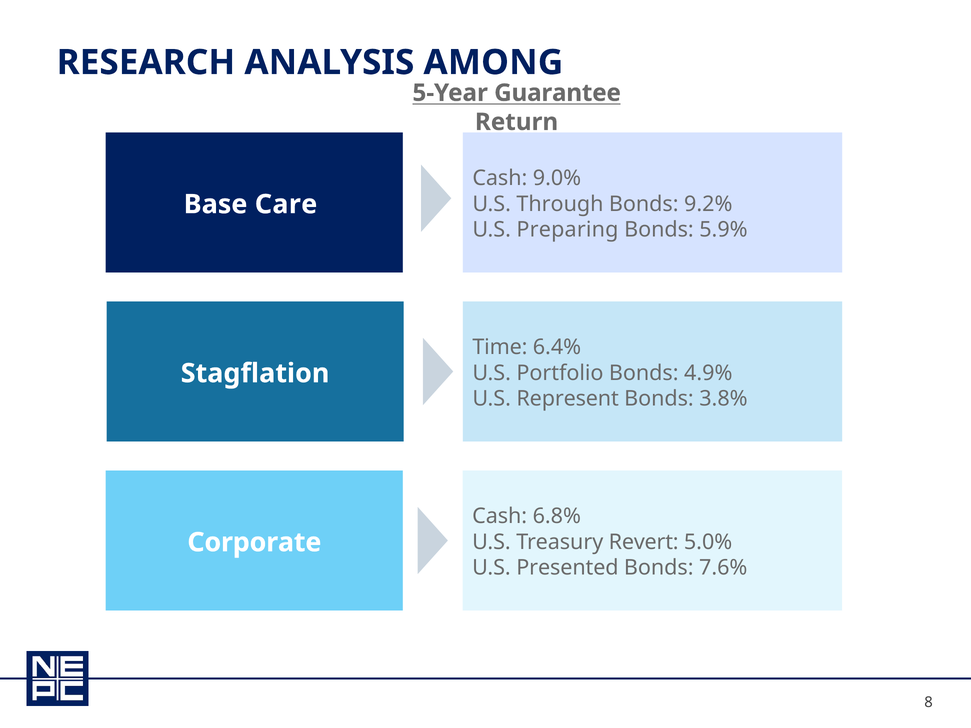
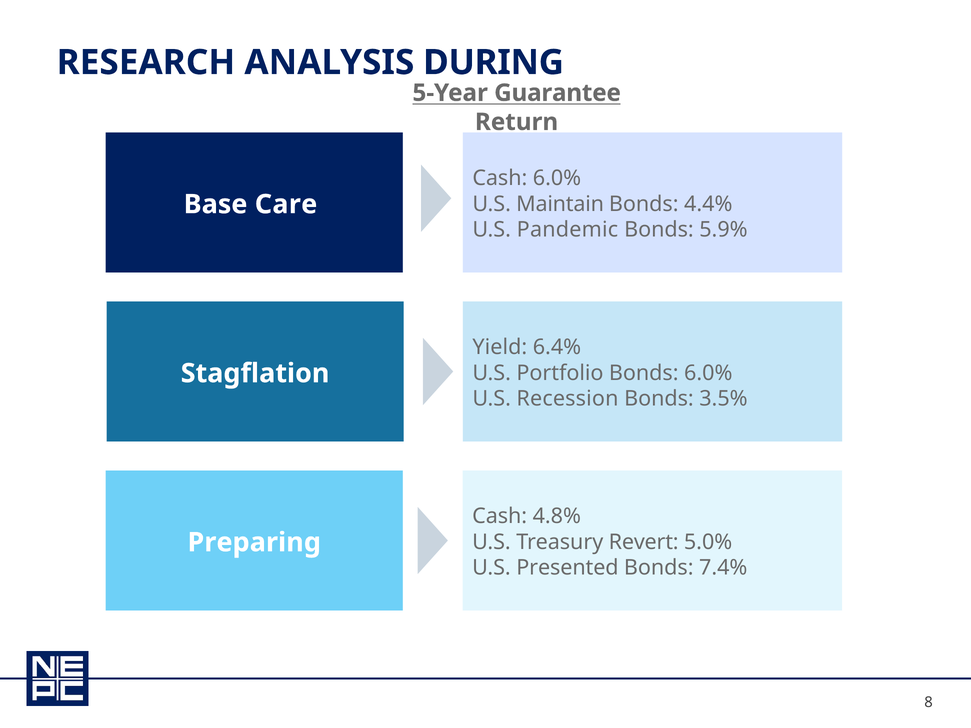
AMONG: AMONG -> DURING
Cash 9.0%: 9.0% -> 6.0%
Through: Through -> Maintain
9.2%: 9.2% -> 4.4%
Preparing: Preparing -> Pandemic
Time: Time -> Yield
Bonds 4.9%: 4.9% -> 6.0%
Represent: Represent -> Recession
3.8%: 3.8% -> 3.5%
6.8%: 6.8% -> 4.8%
Corporate: Corporate -> Preparing
7.6%: 7.6% -> 7.4%
